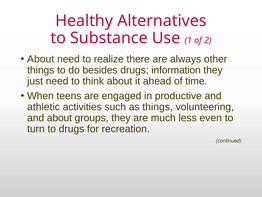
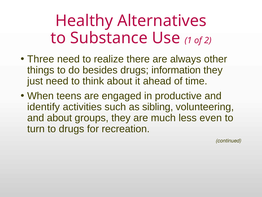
About at (41, 59): About -> Three
athletic: athletic -> identify
as things: things -> sibling
